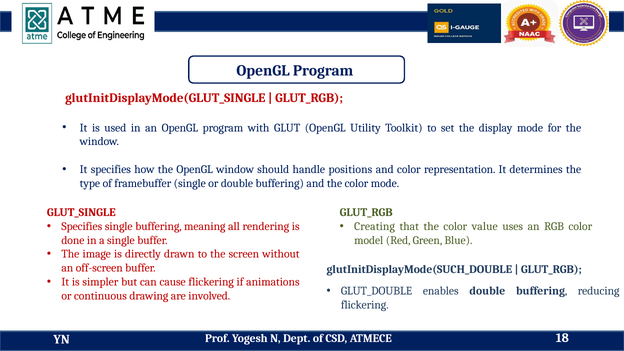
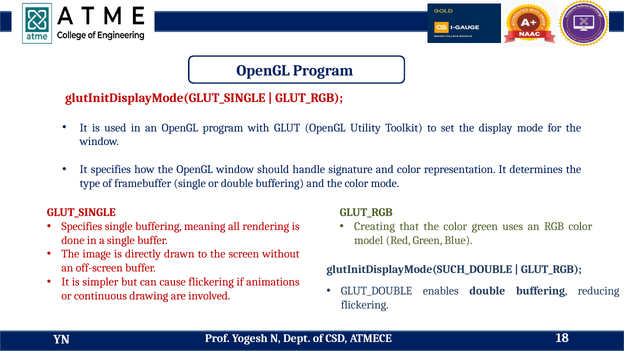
positions: positions -> signature
color value: value -> green
